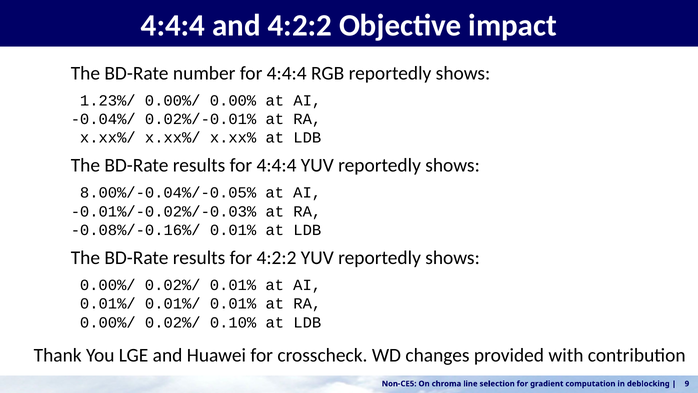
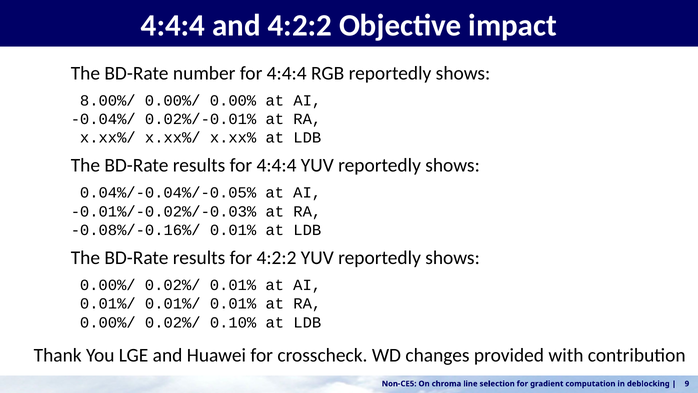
1.23%/: 1.23%/ -> 8.00%/
8.00%/-0.04%/-0.05%: 8.00%/-0.04%/-0.05% -> 0.04%/-0.04%/-0.05%
